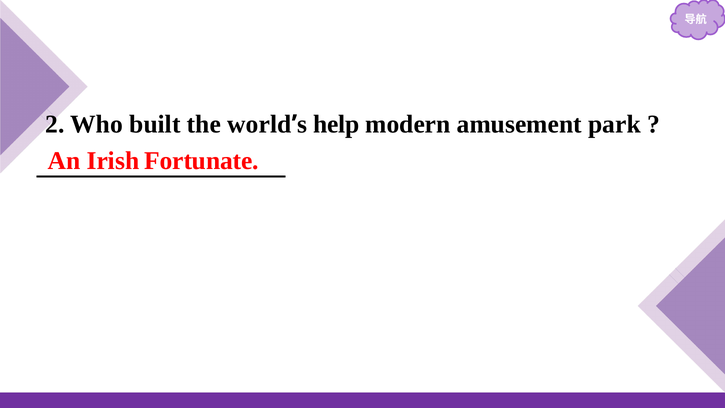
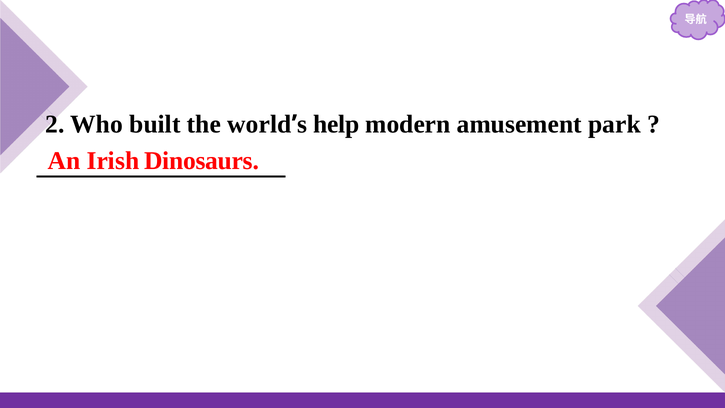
Fortunate: Fortunate -> Dinosaurs
